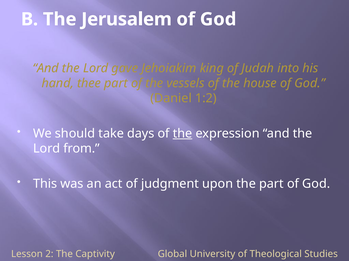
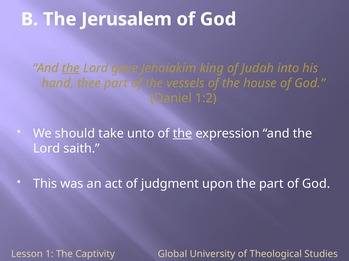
the at (71, 68) underline: none -> present
days: days -> unto
from: from -> saith
2: 2 -> 1
